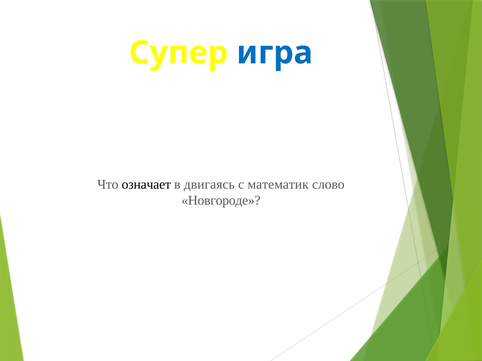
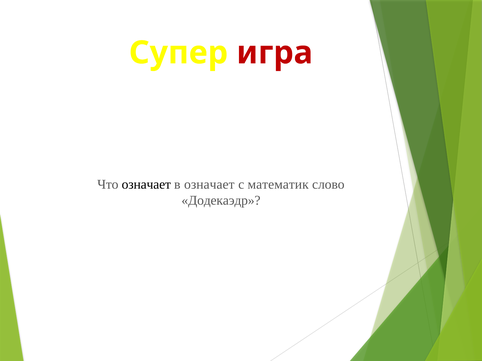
игра colour: blue -> red
в двигаясь: двигаясь -> означает
Новгороде: Новгороде -> Додекаэдр
